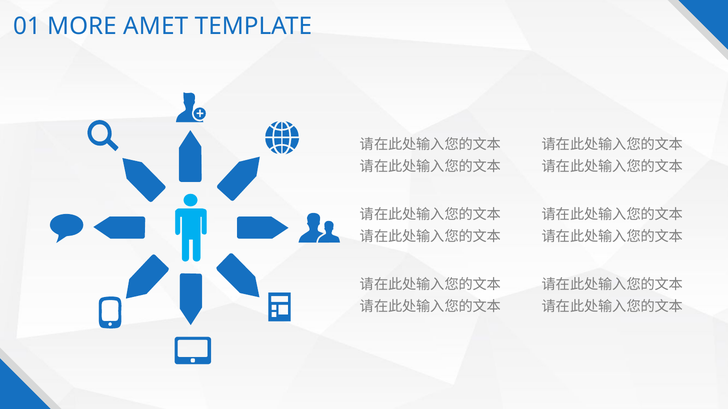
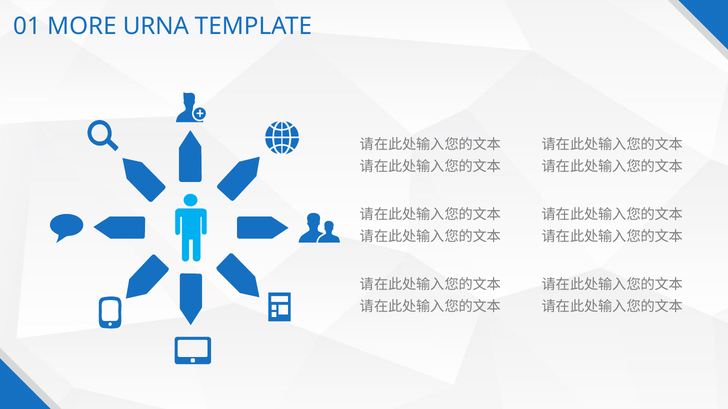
AMET: AMET -> URNA
